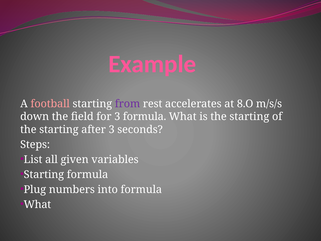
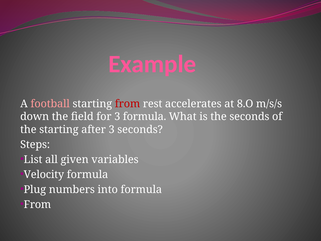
from at (127, 104) colour: purple -> red
is the starting: starting -> seconds
Starting at (44, 174): Starting -> Velocity
What at (37, 204): What -> From
